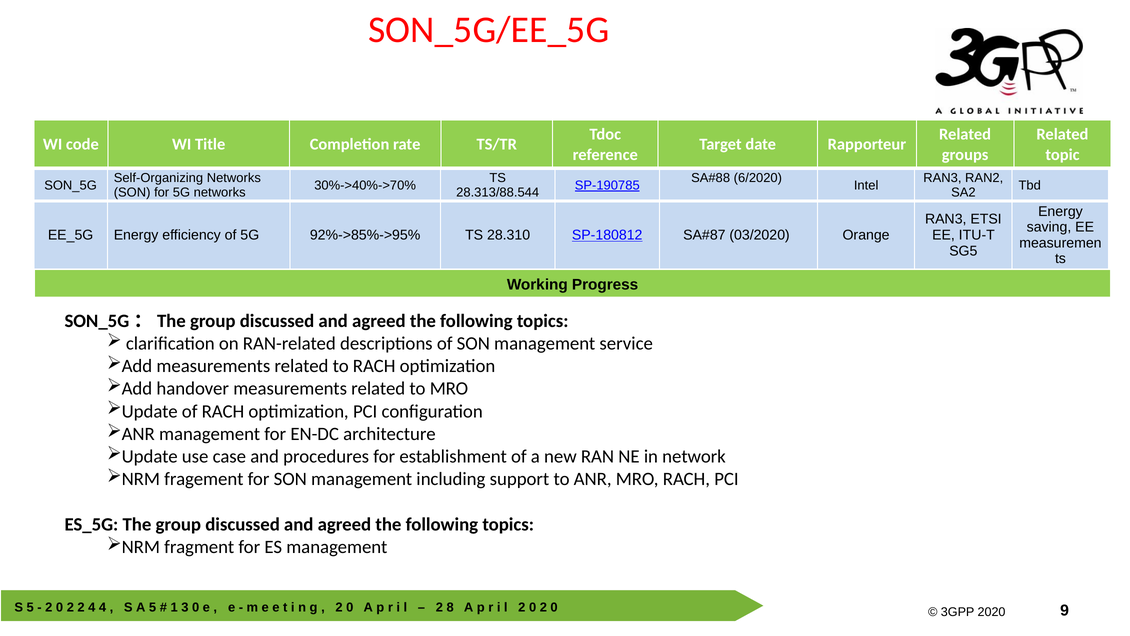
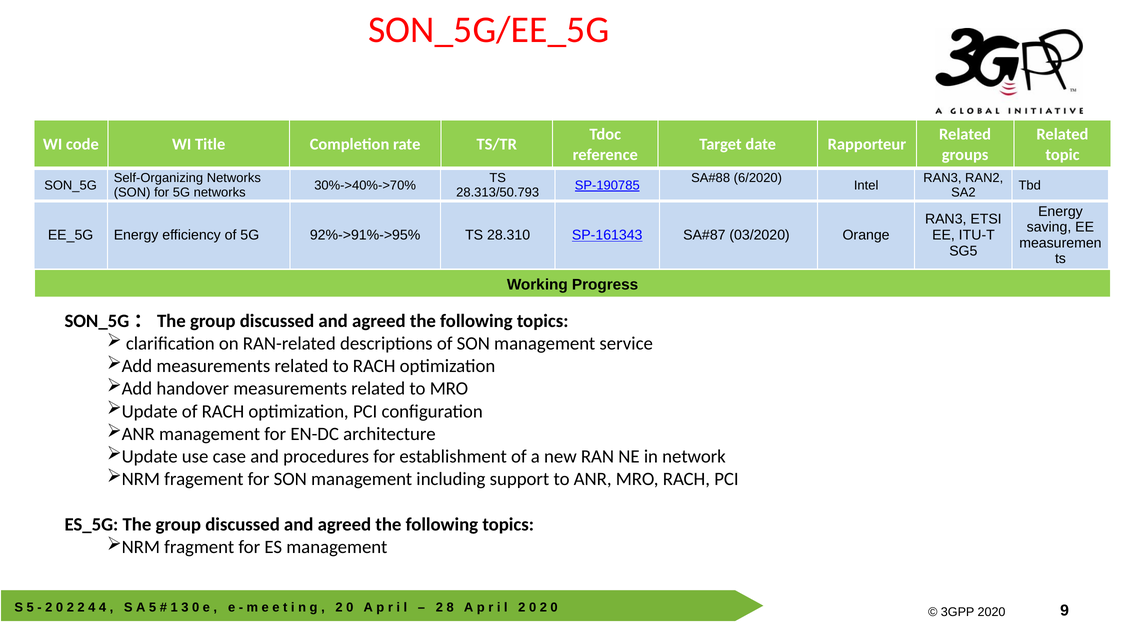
28.313/88.544: 28.313/88.544 -> 28.313/50.793
92%->85%->95%: 92%->85%->95% -> 92%->91%->95%
SP-180812: SP-180812 -> SP-161343
